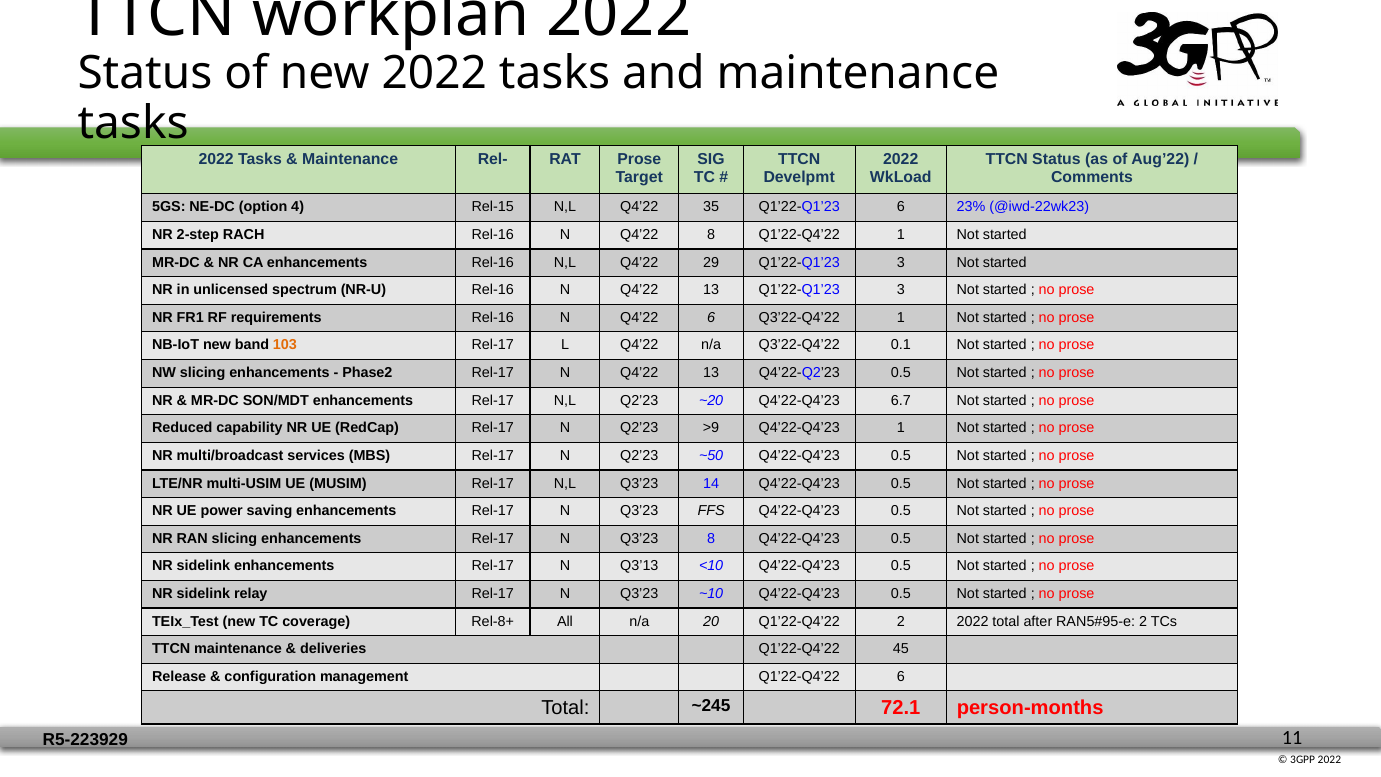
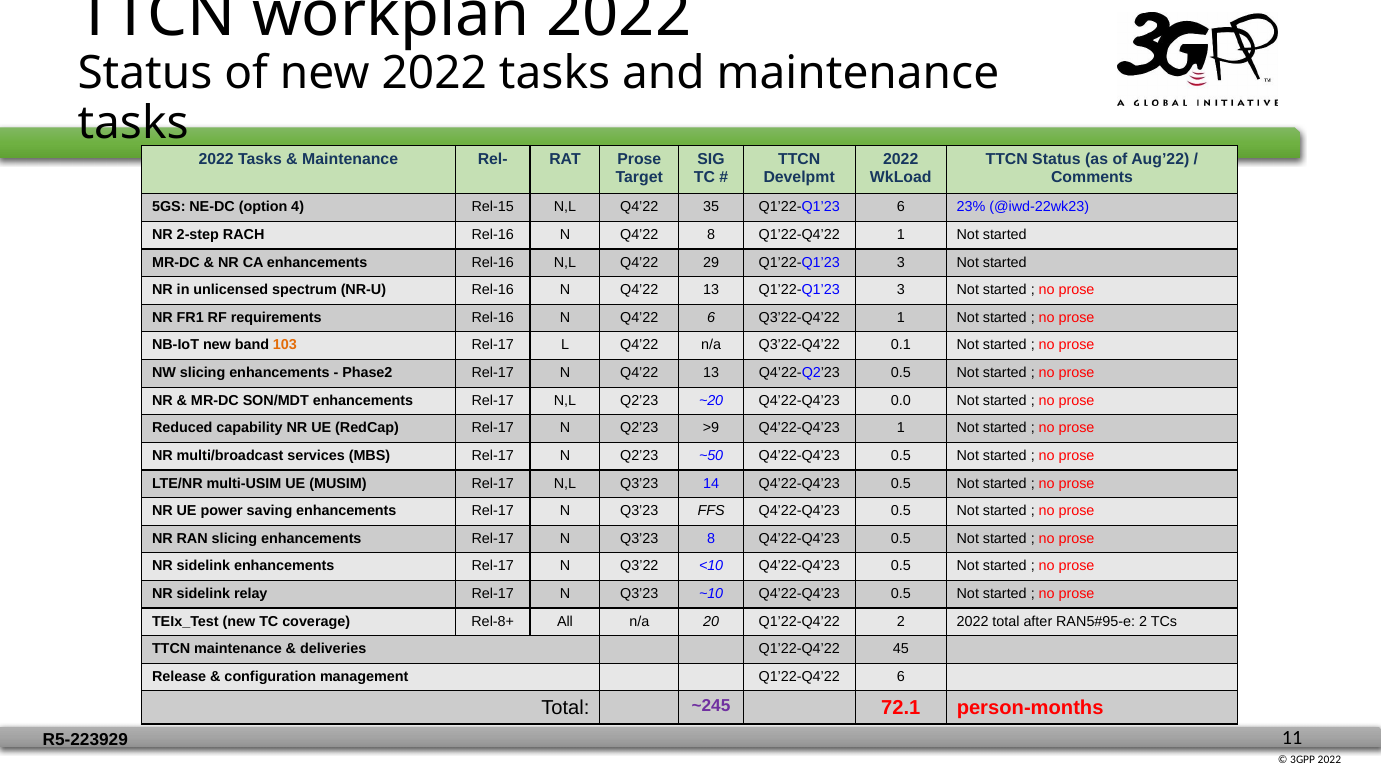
6.7: 6.7 -> 0.0
Q3’13: Q3’13 -> Q3’22
~245 colour: black -> purple
